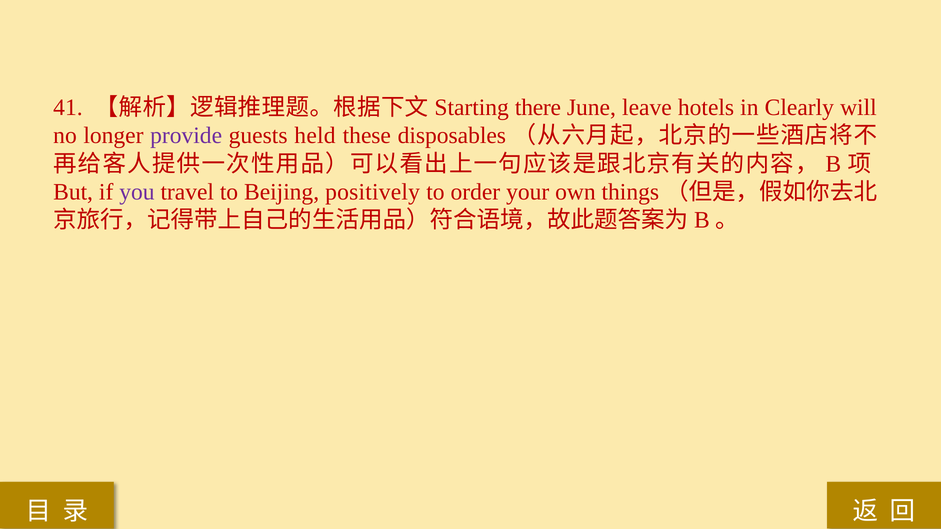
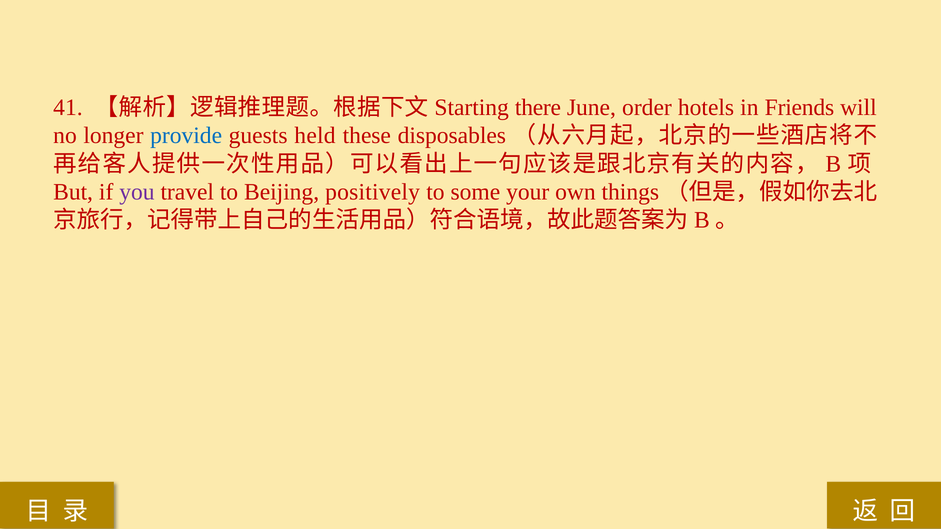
leave: leave -> order
Clearly: Clearly -> Friends
provide colour: purple -> blue
order: order -> some
